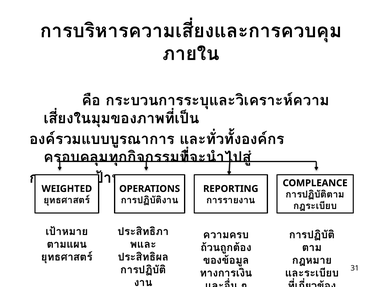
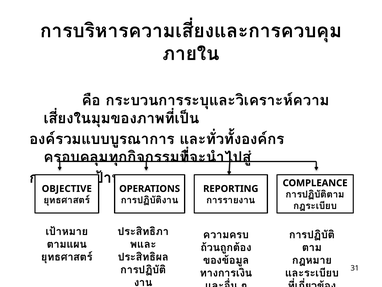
WEIGHTED: WEIGHTED -> OBJECTIVE
